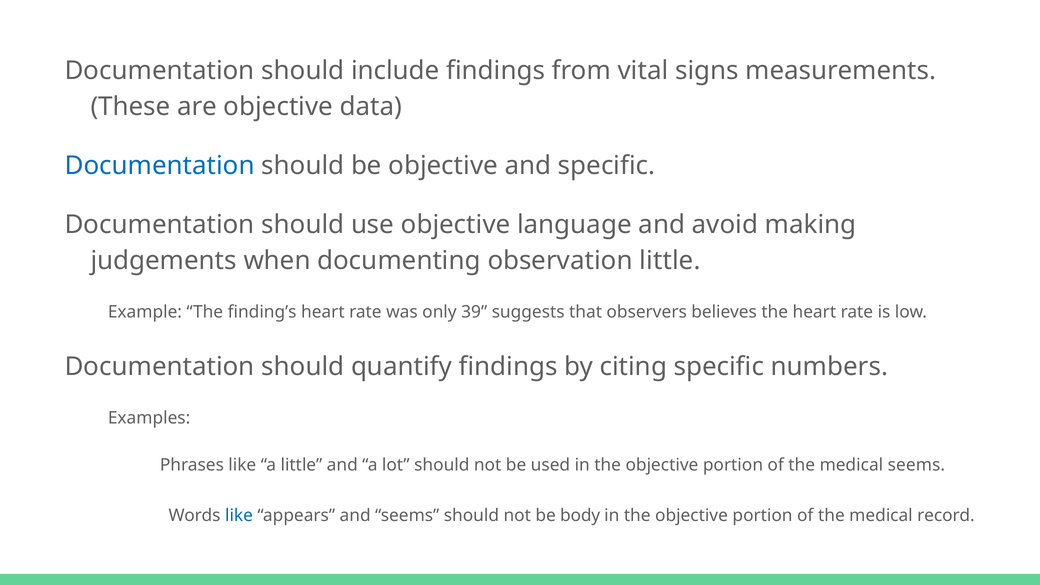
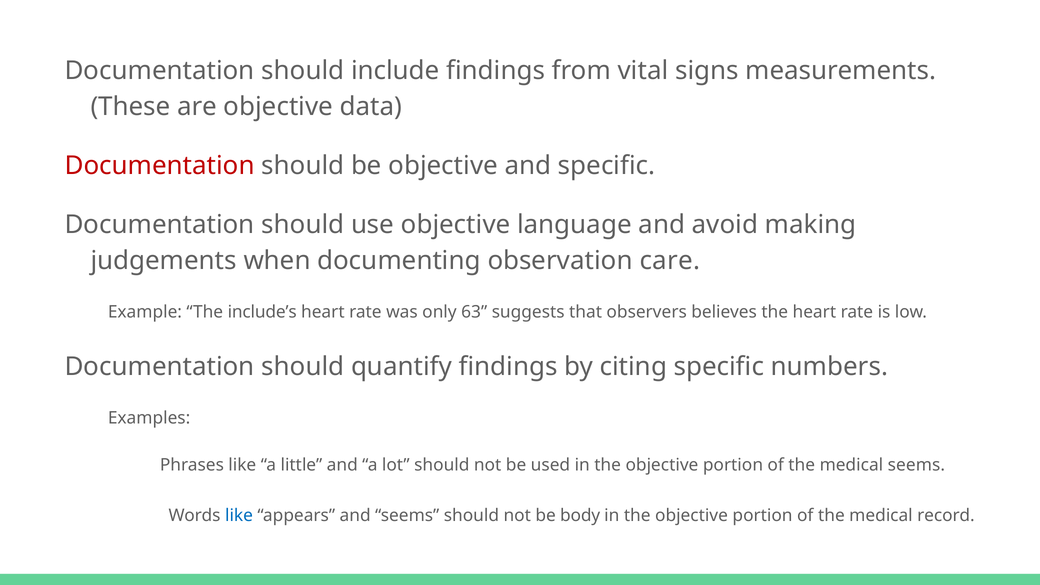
Documentation at (160, 166) colour: blue -> red
observation little: little -> care
finding’s: finding’s -> include’s
39: 39 -> 63
